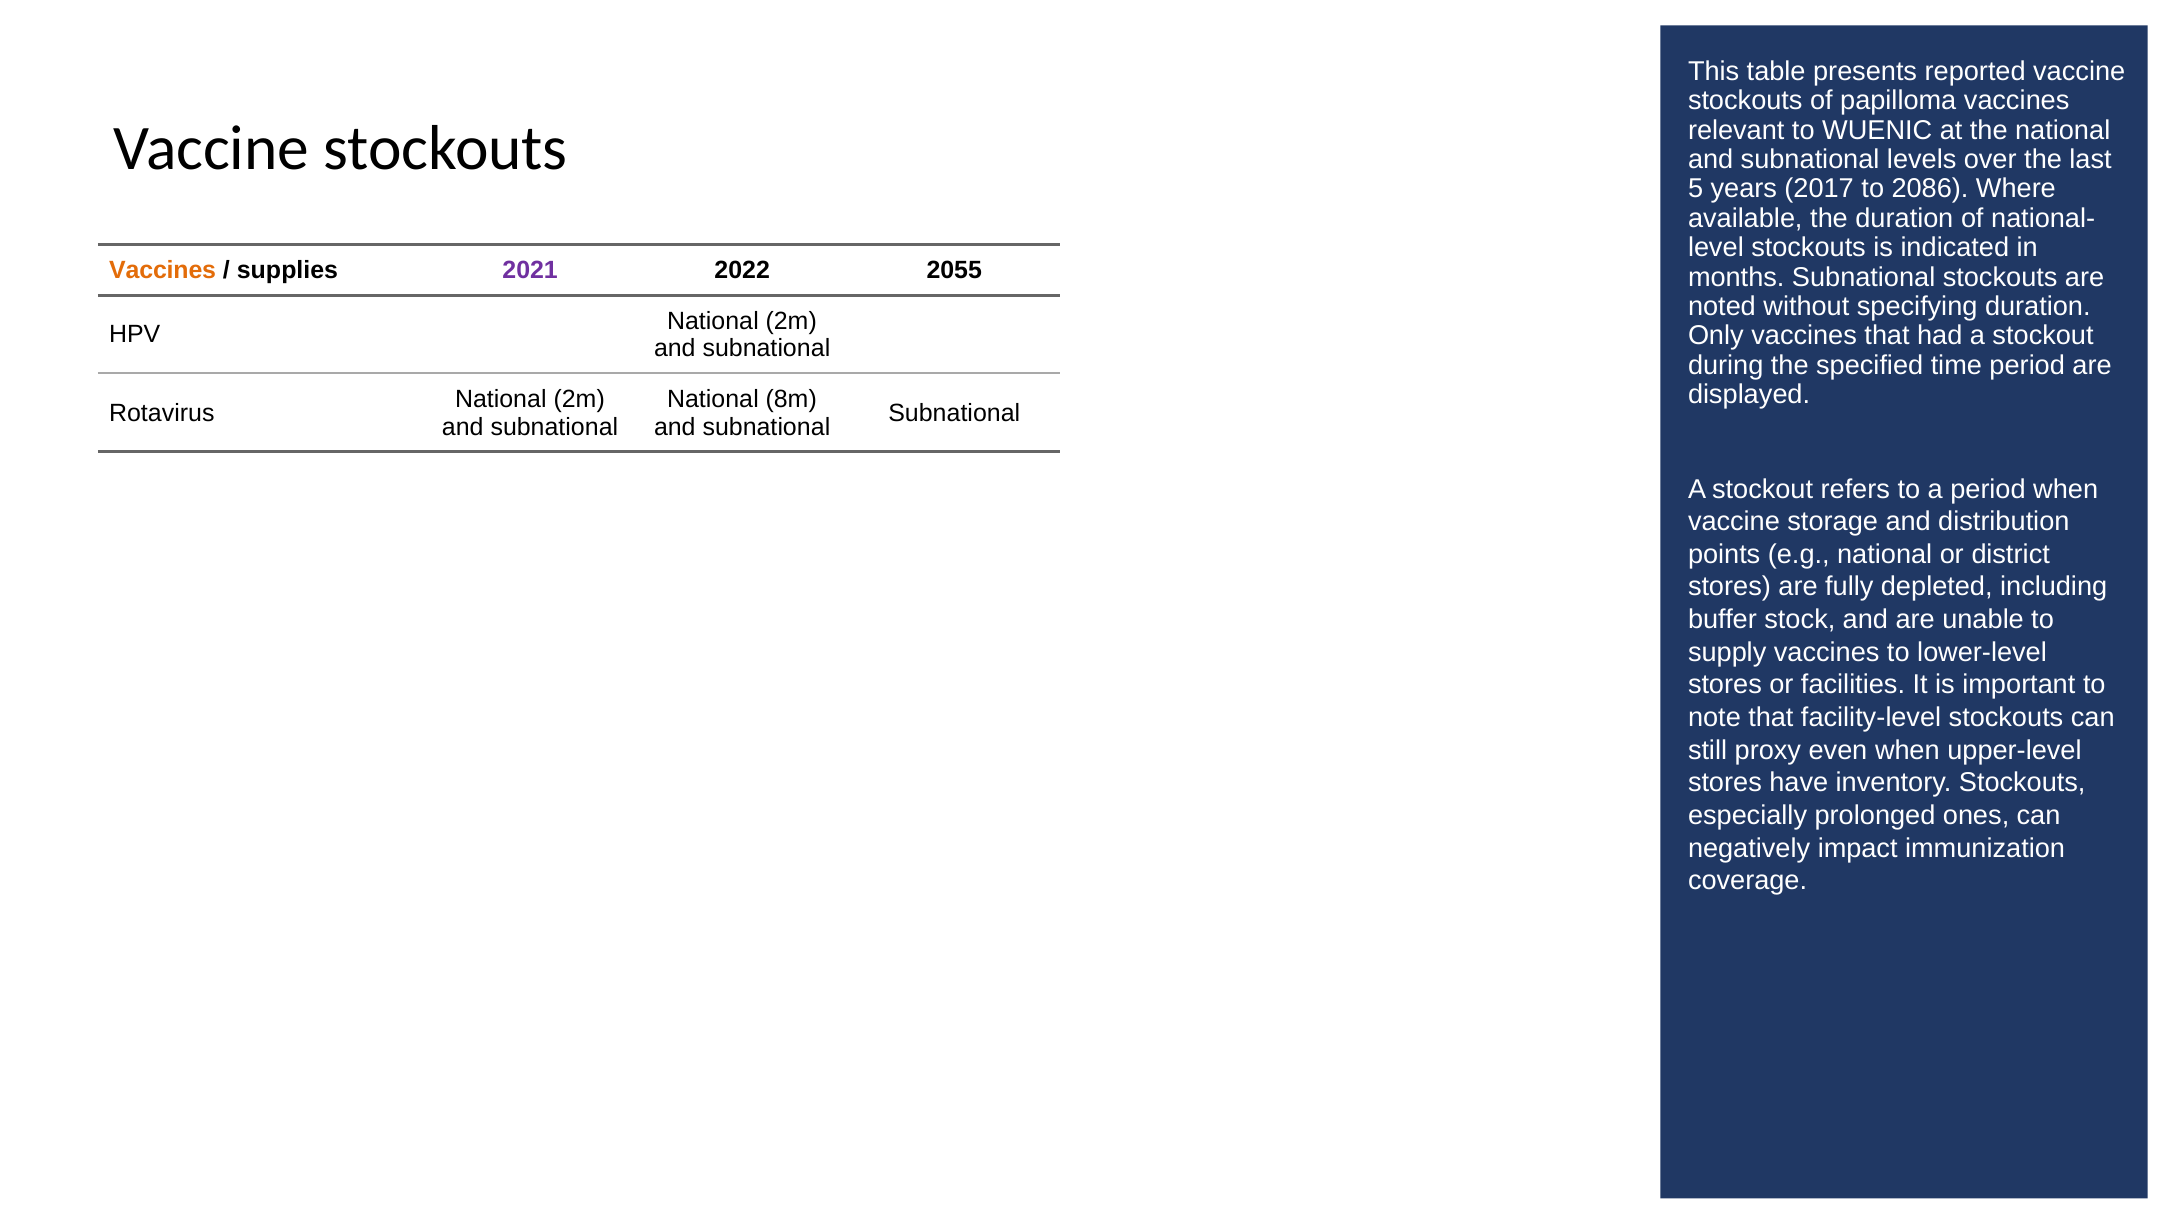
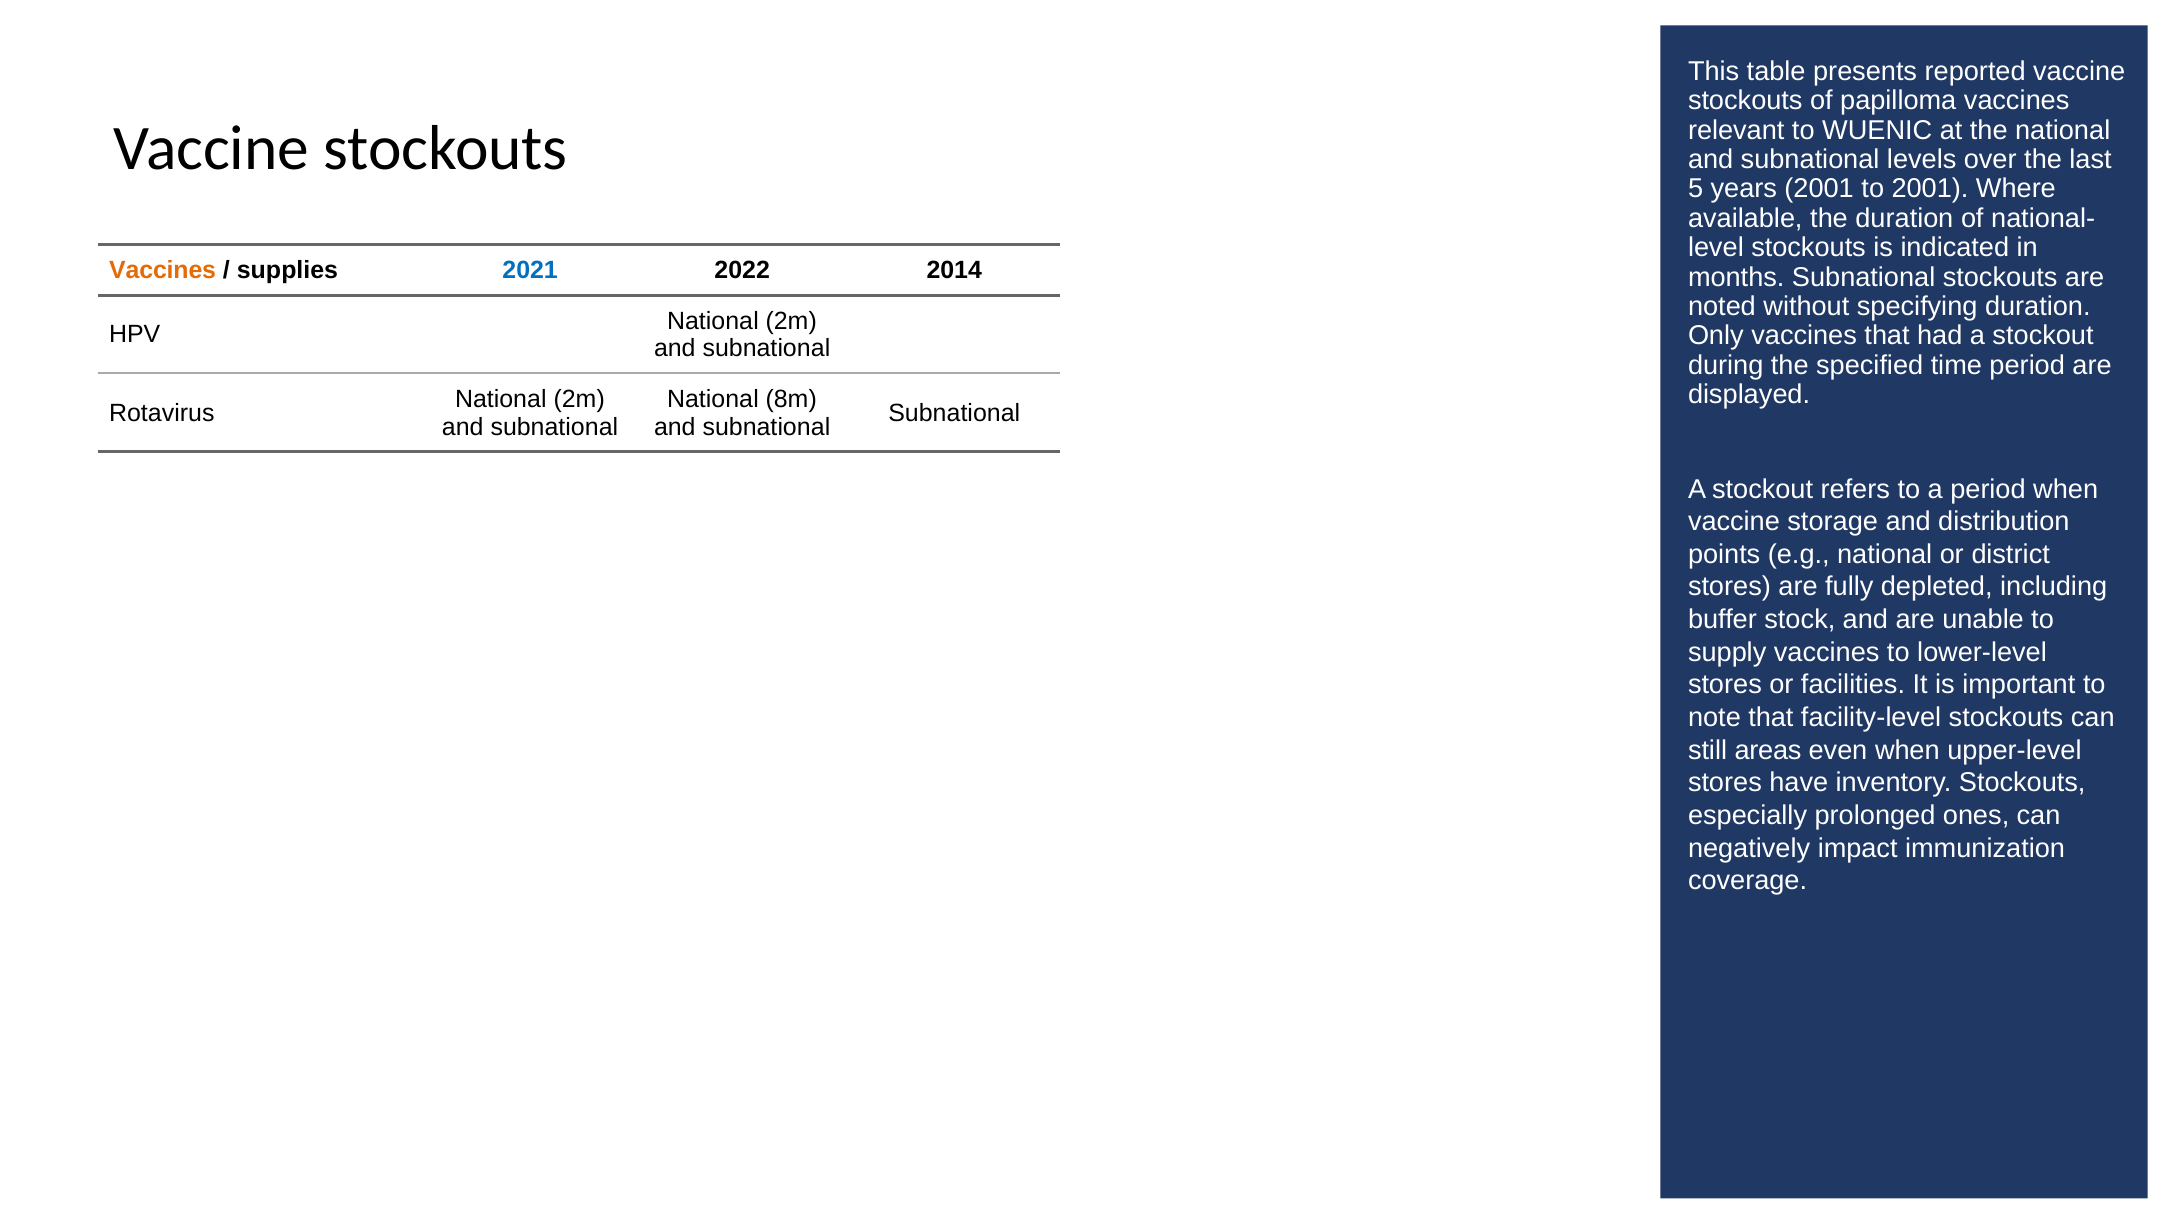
years 2017: 2017 -> 2001
to 2086: 2086 -> 2001
2021 colour: purple -> blue
2055: 2055 -> 2014
proxy: proxy -> areas
